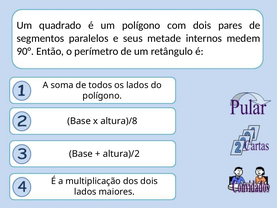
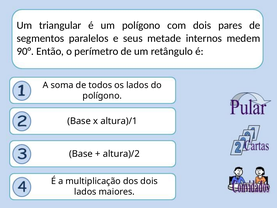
quadrado: quadrado -> triangular
altura)/8: altura)/8 -> altura)/1
